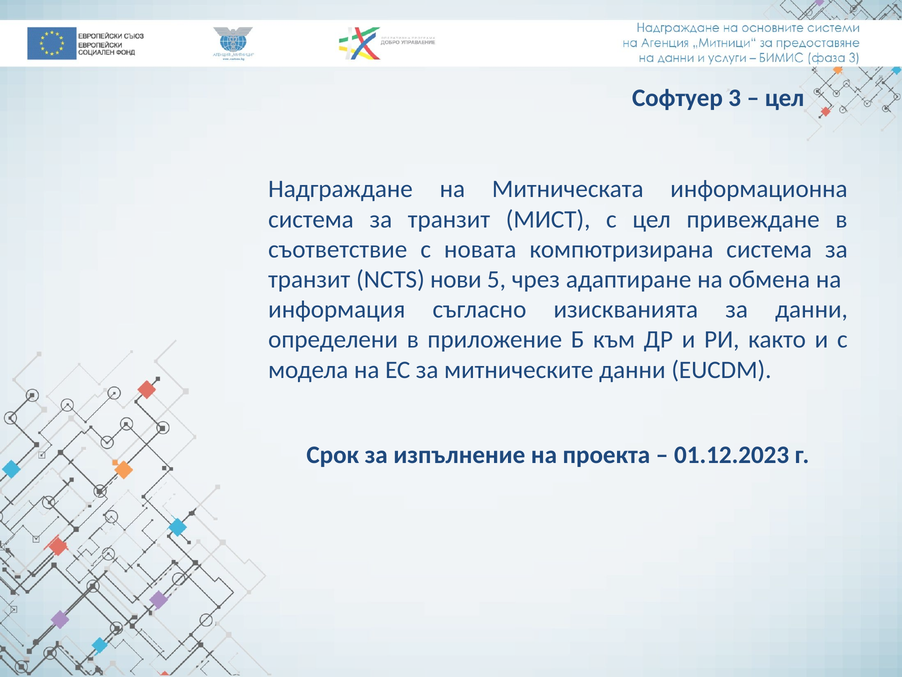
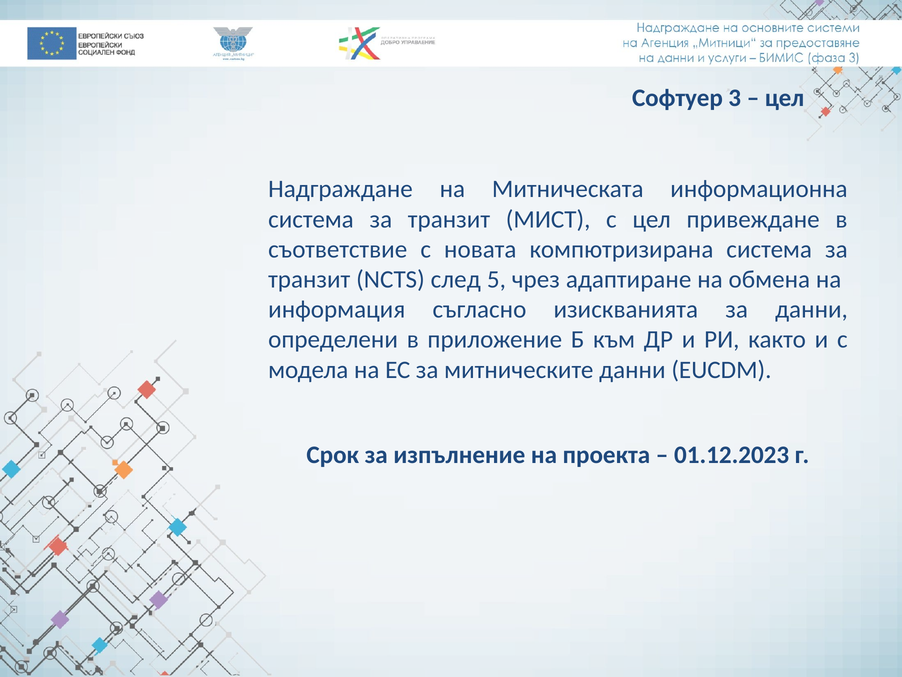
нови: нови -> след
